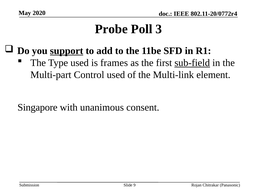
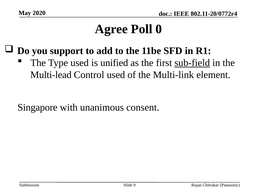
Probe: Probe -> Agree
3: 3 -> 0
support underline: present -> none
frames: frames -> unified
Multi-part: Multi-part -> Multi-lead
